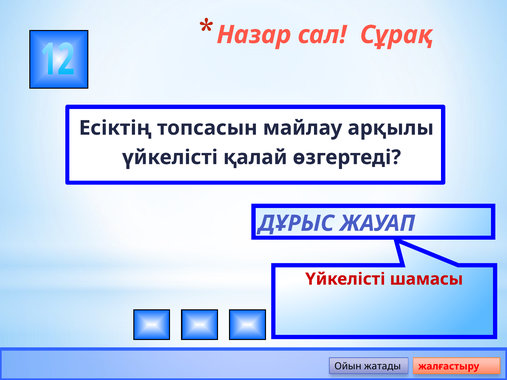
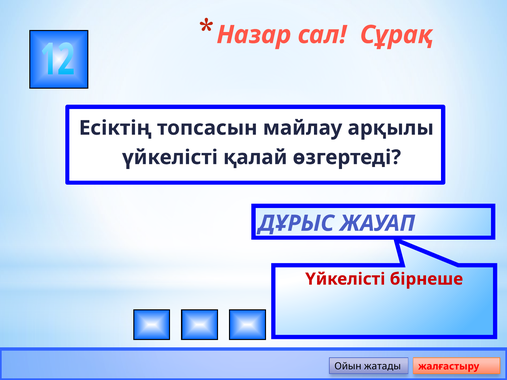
шамасы: шамасы -> бірнеше
